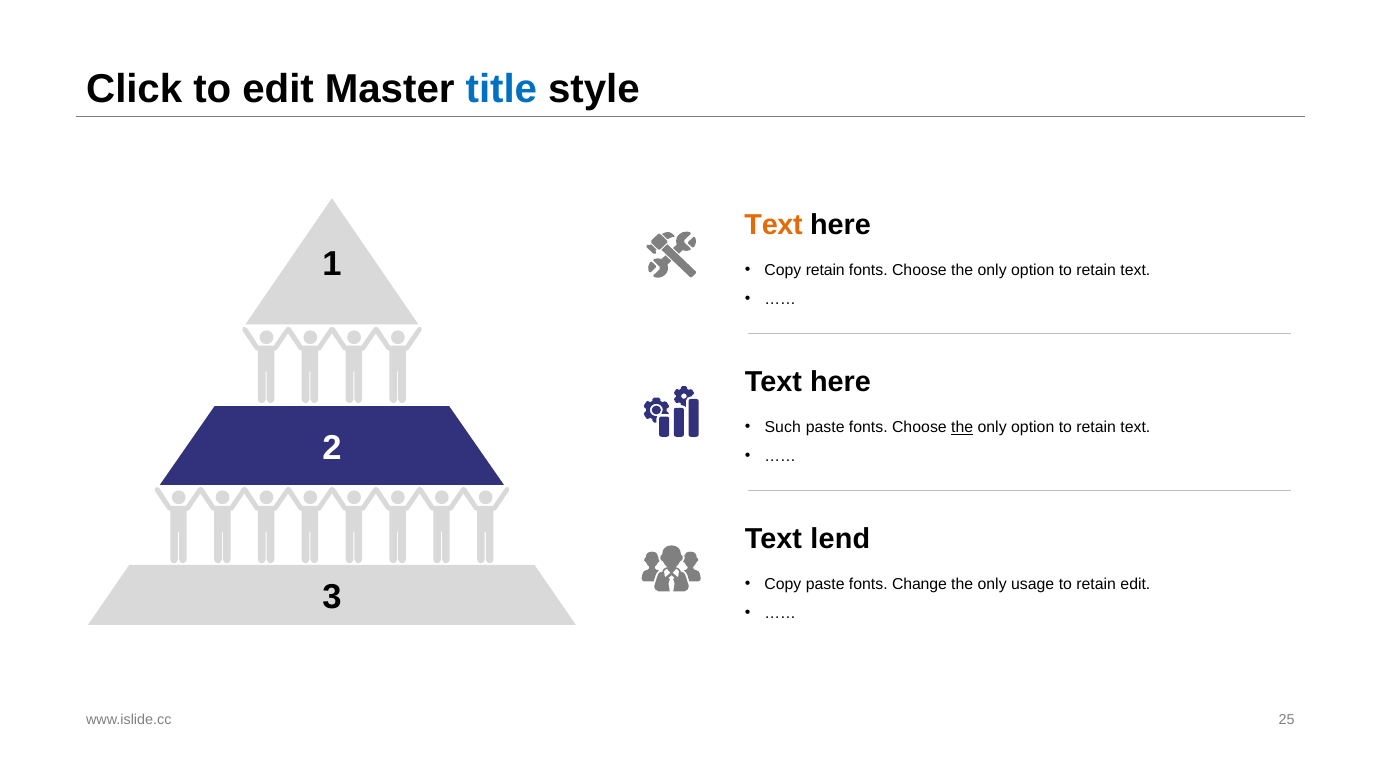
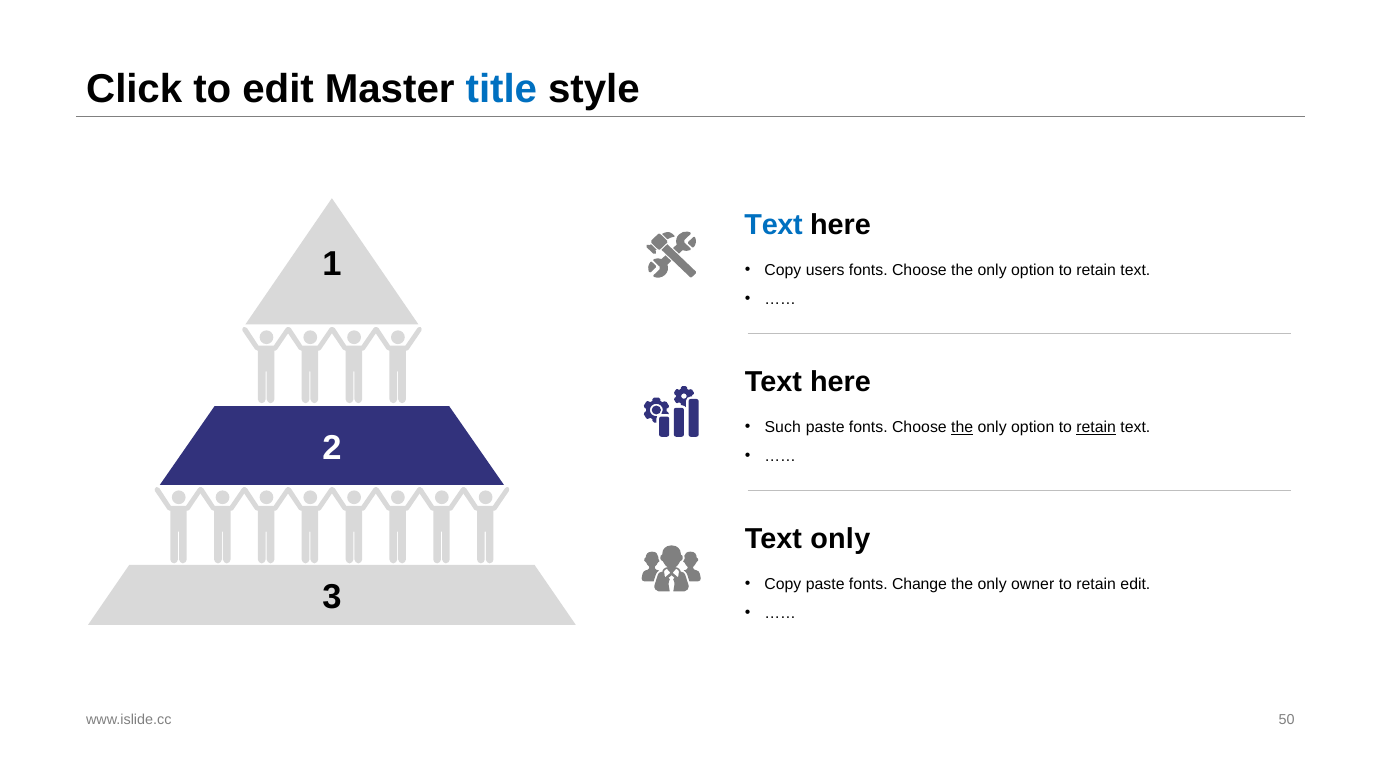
Text at (774, 225) colour: orange -> blue
Copy retain: retain -> users
retain at (1096, 428) underline: none -> present
Text lend: lend -> only
usage: usage -> owner
25: 25 -> 50
